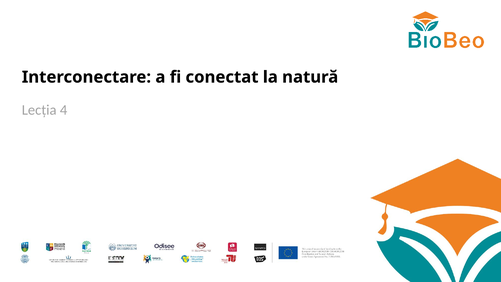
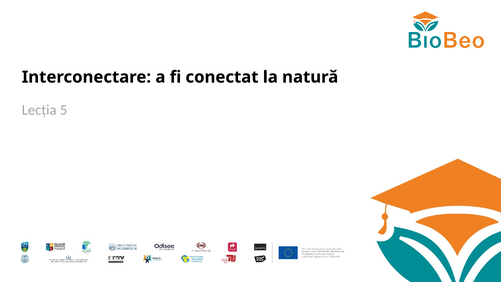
4: 4 -> 5
